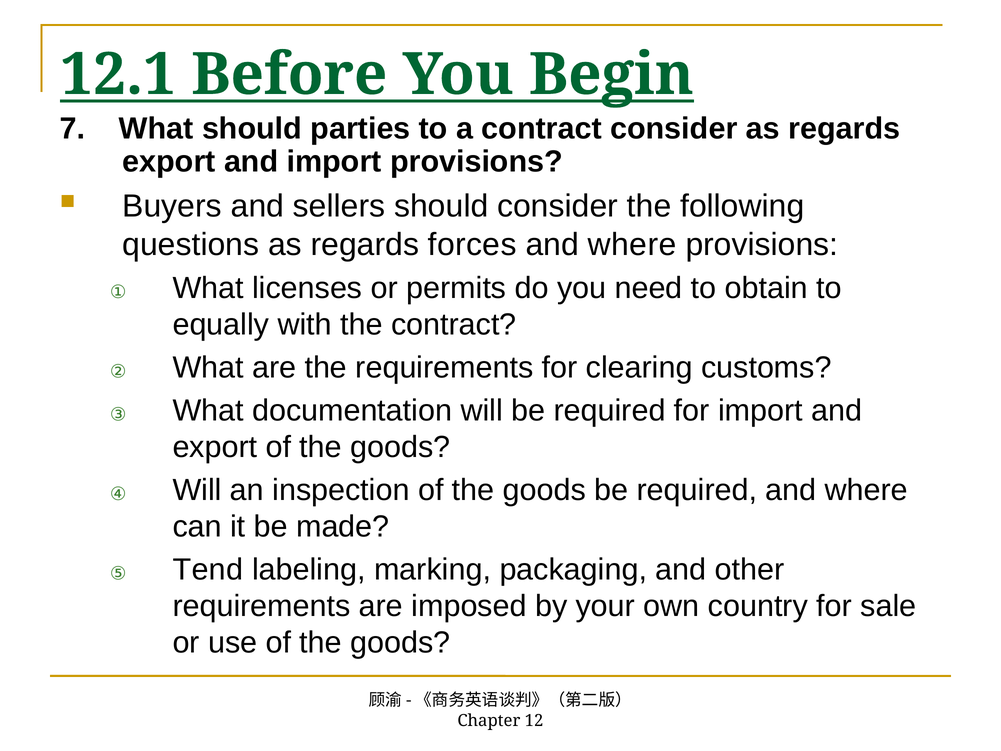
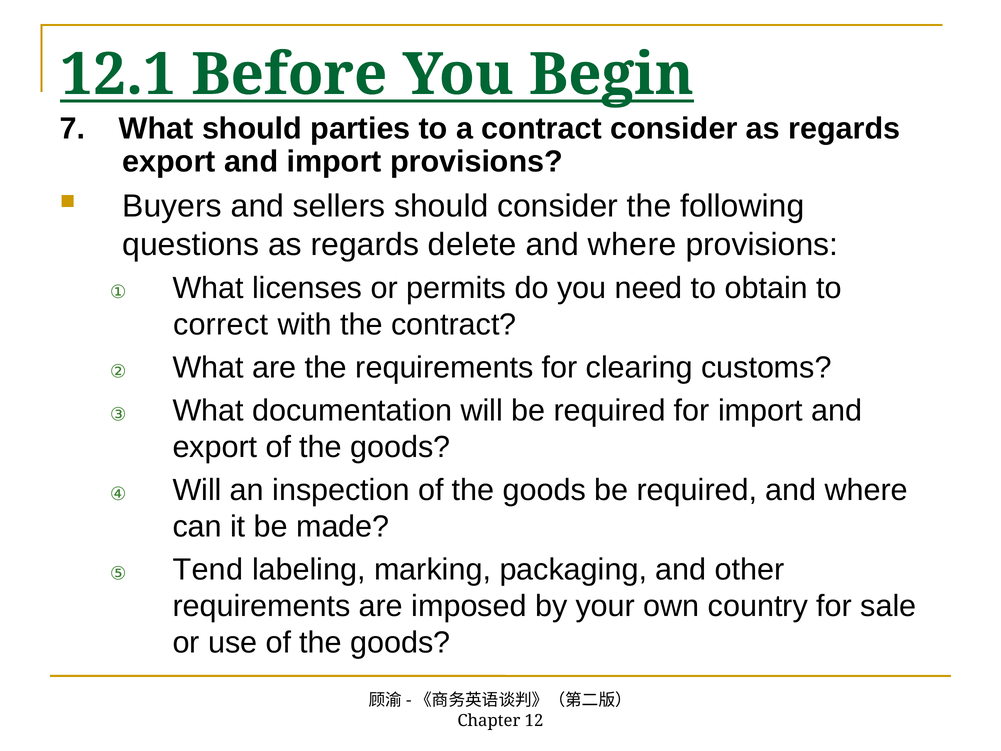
forces: forces -> delete
equally: equally -> correct
